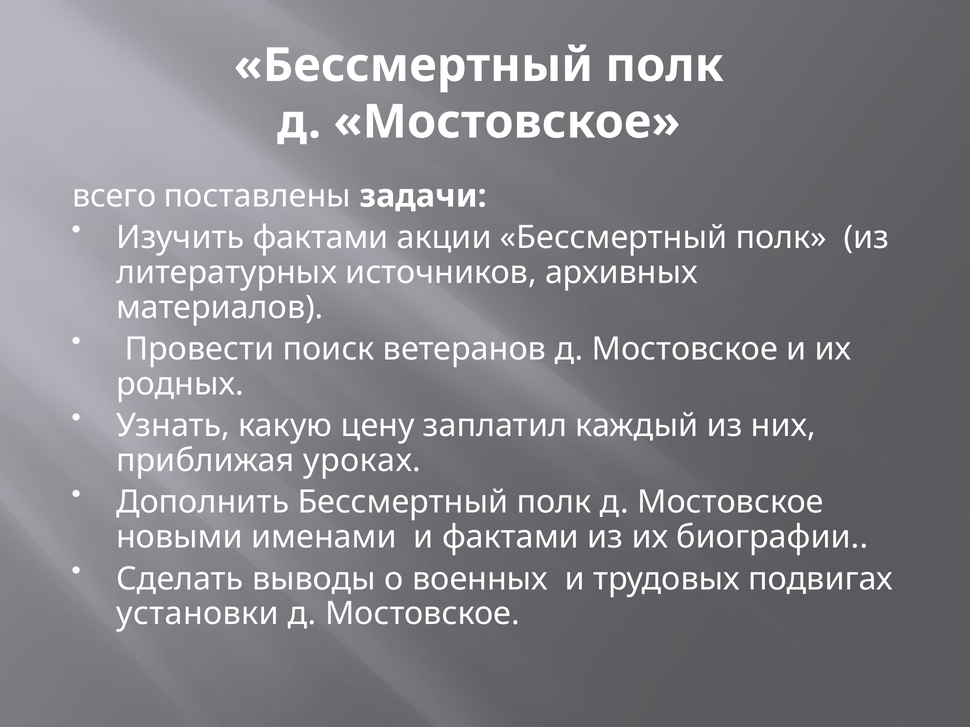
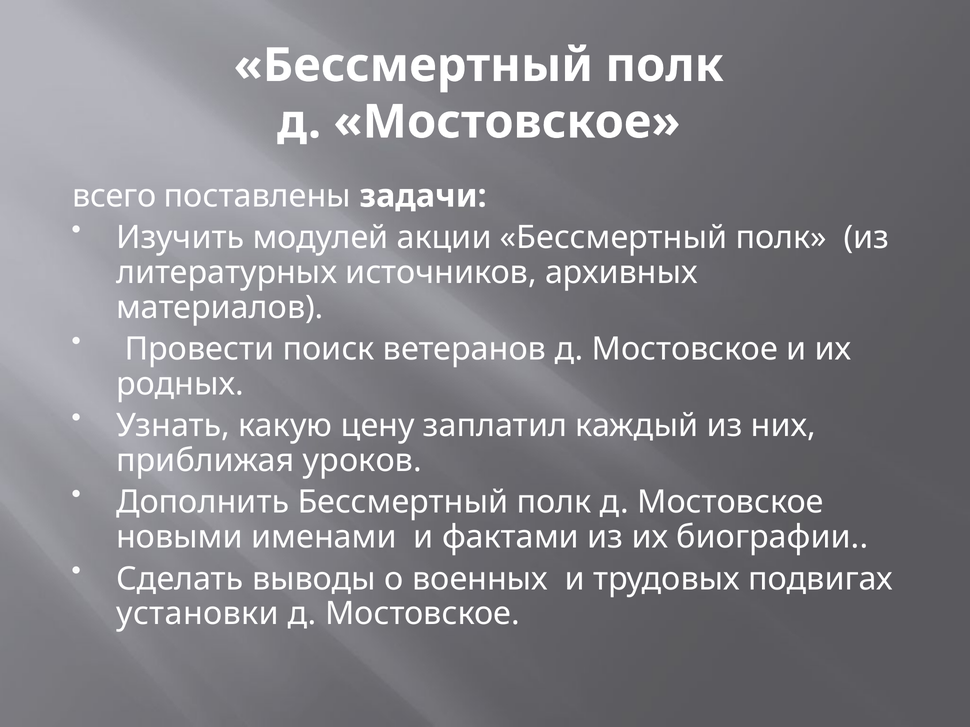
Изучить фактами: фактами -> модулей
уроках: уроках -> уроков
